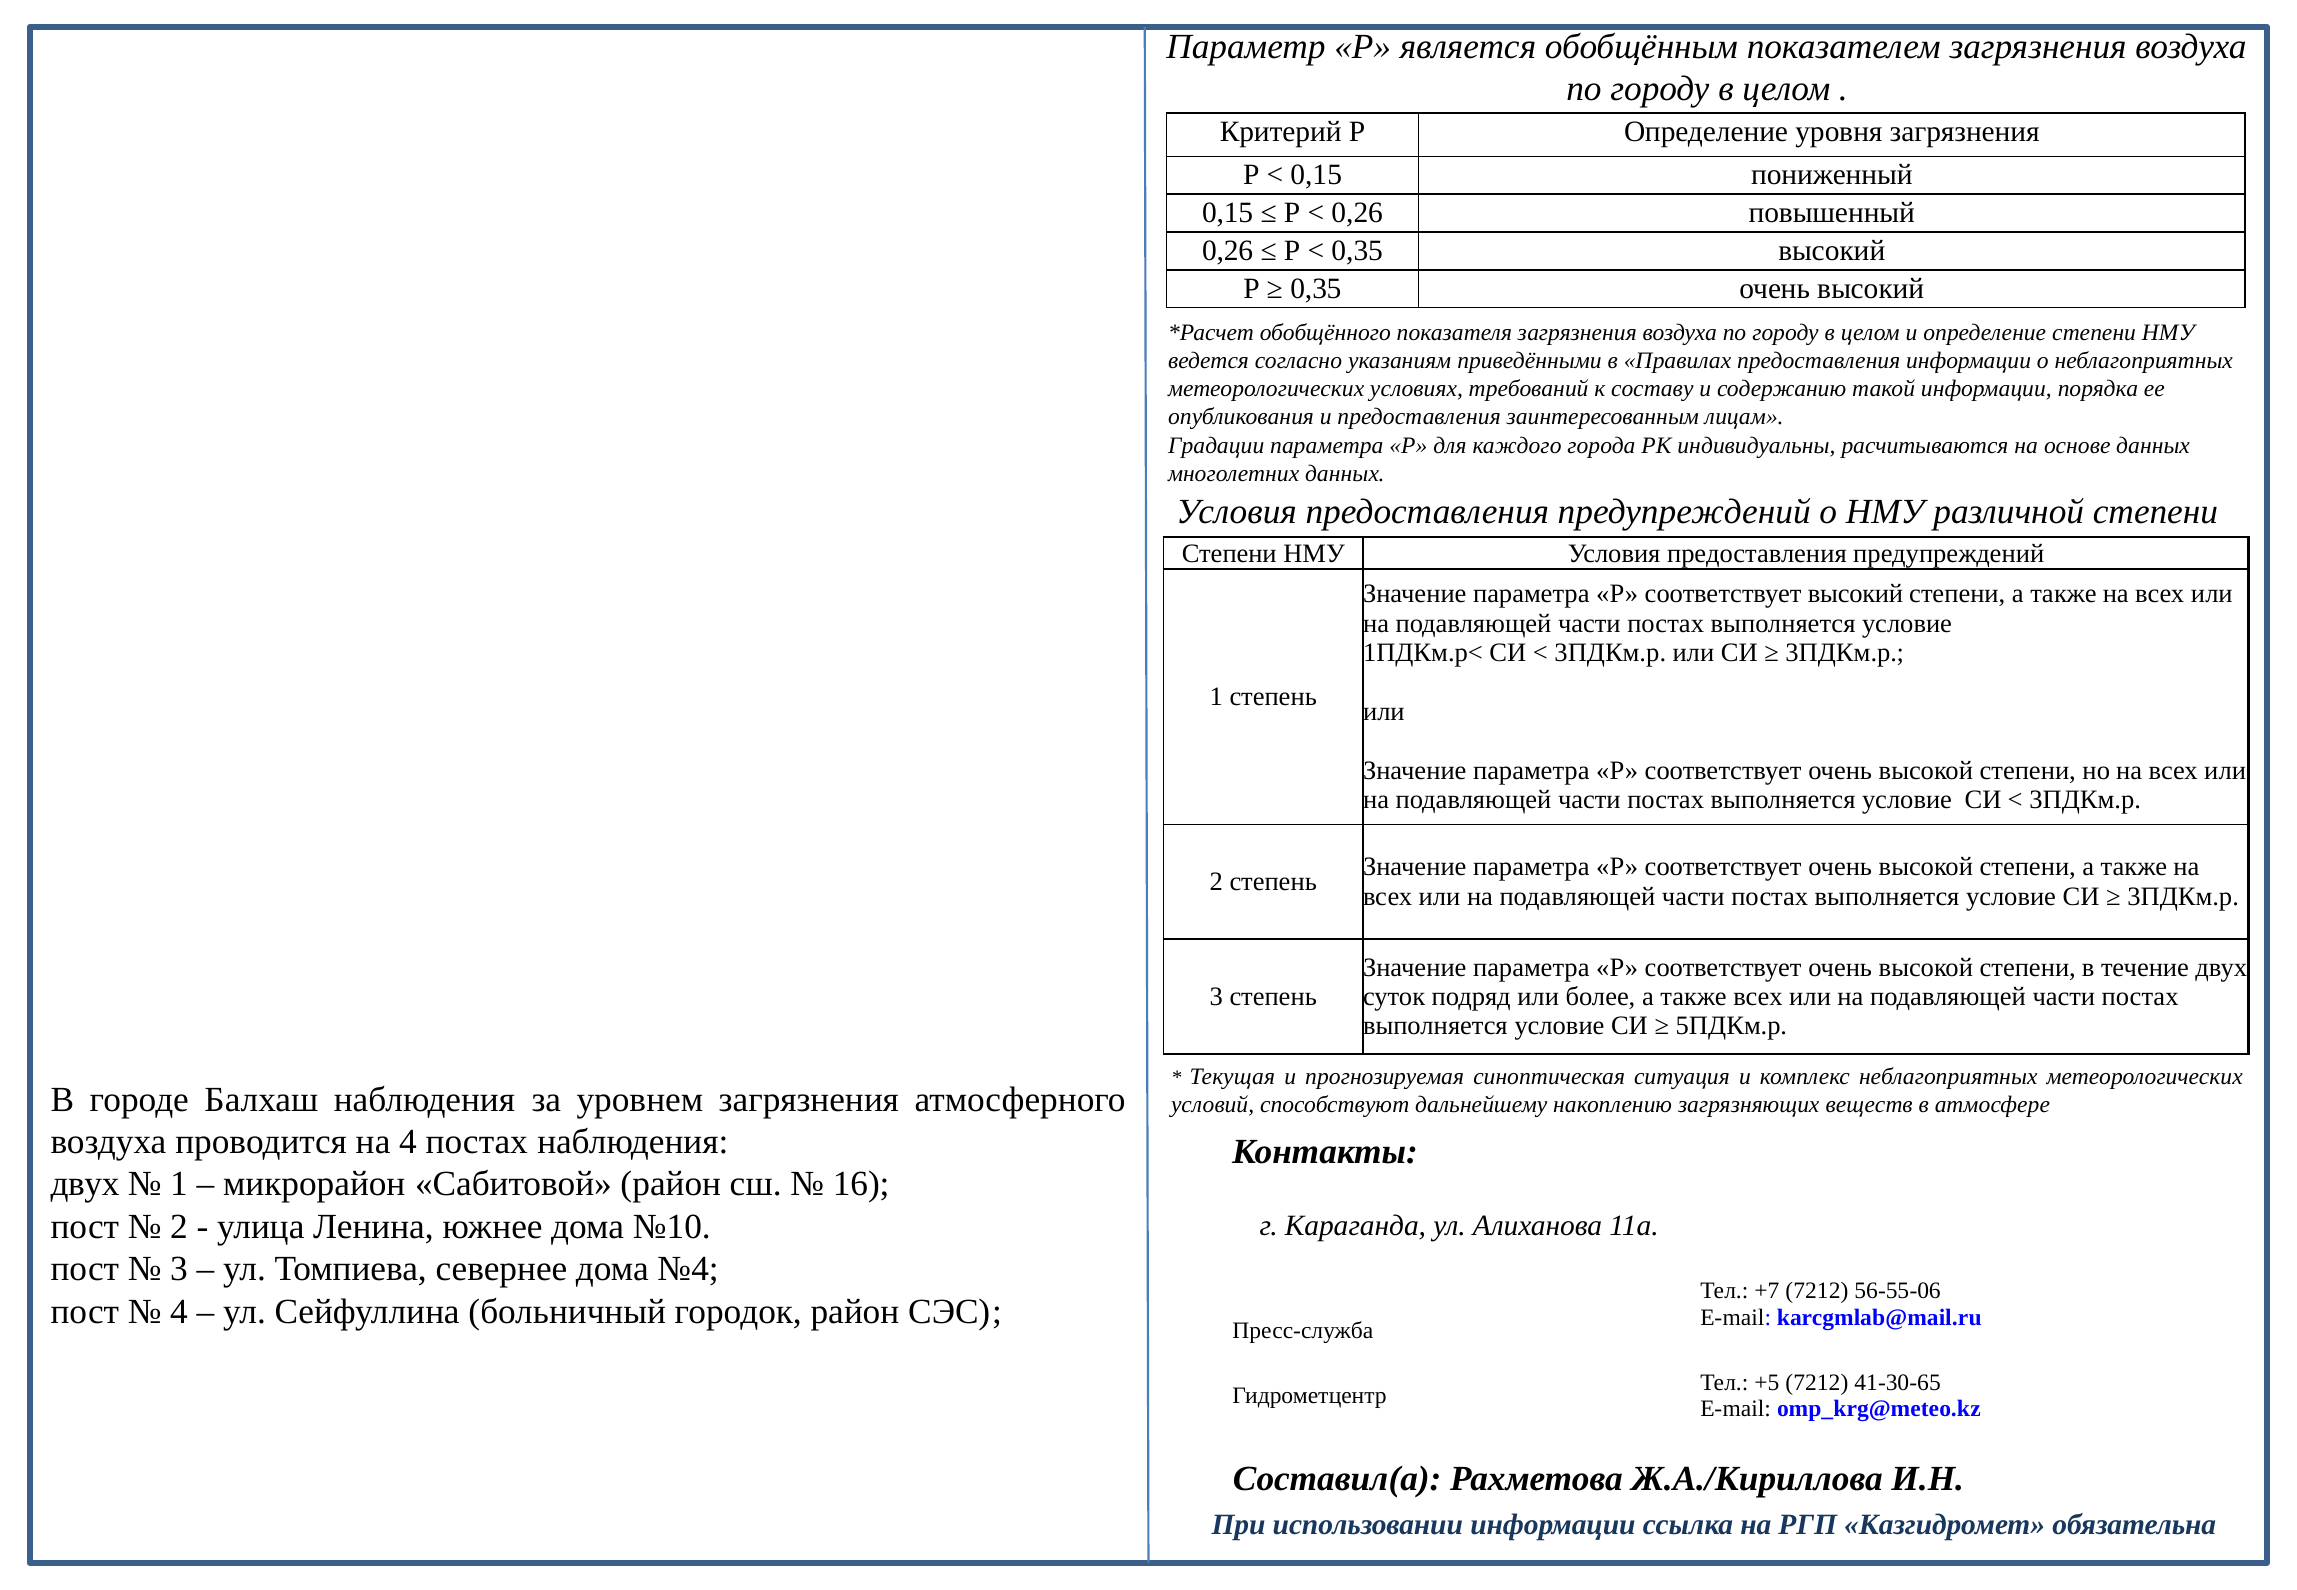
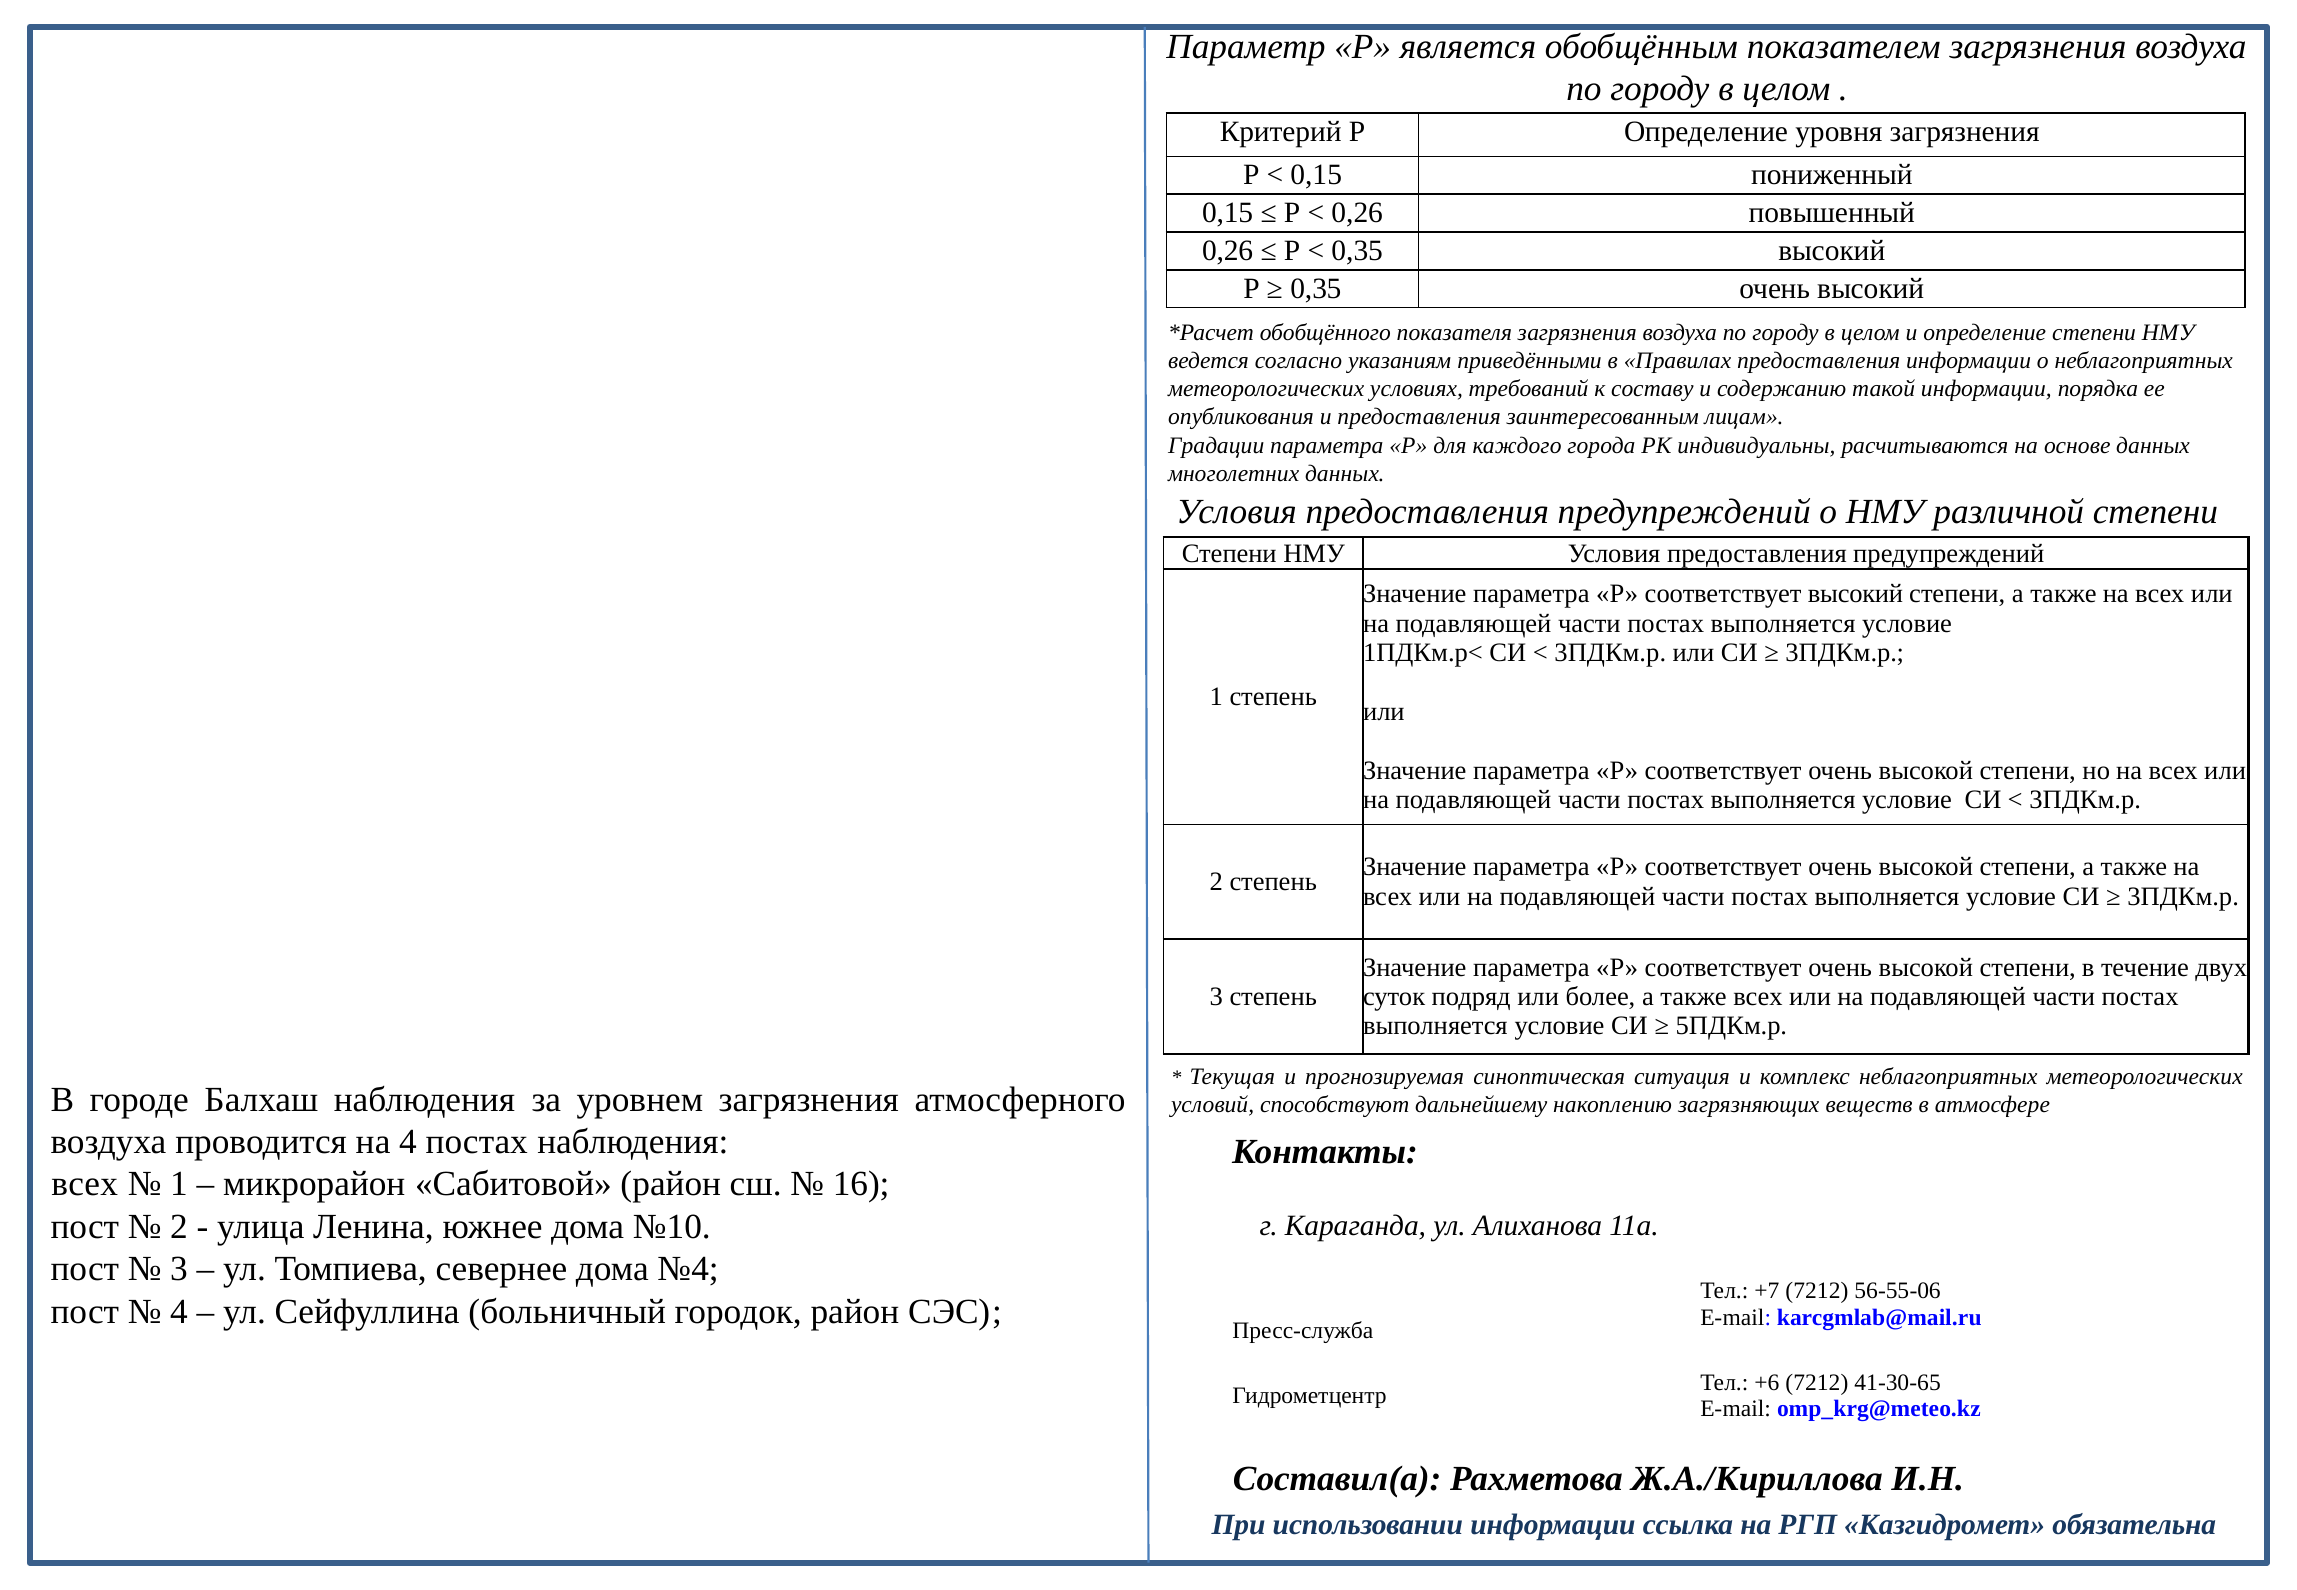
двух at (85, 1184): двух -> всех
+5: +5 -> +6
